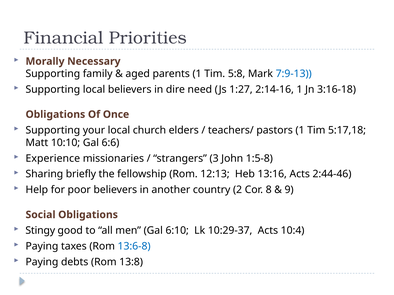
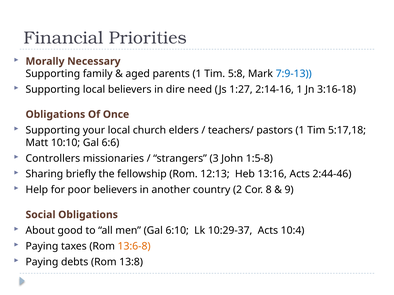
Experience: Experience -> Controllers
Stingy: Stingy -> About
13:6-8 colour: blue -> orange
